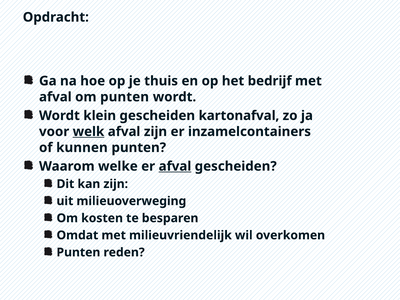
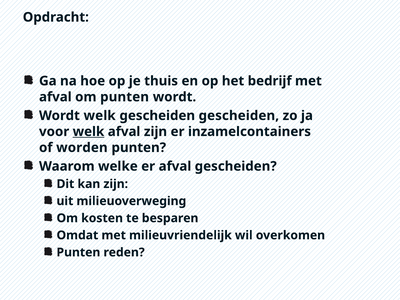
Wordt klein: klein -> welk
gescheiden kartonafval: kartonafval -> gescheiden
kunnen: kunnen -> worden
afval at (175, 166) underline: present -> none
